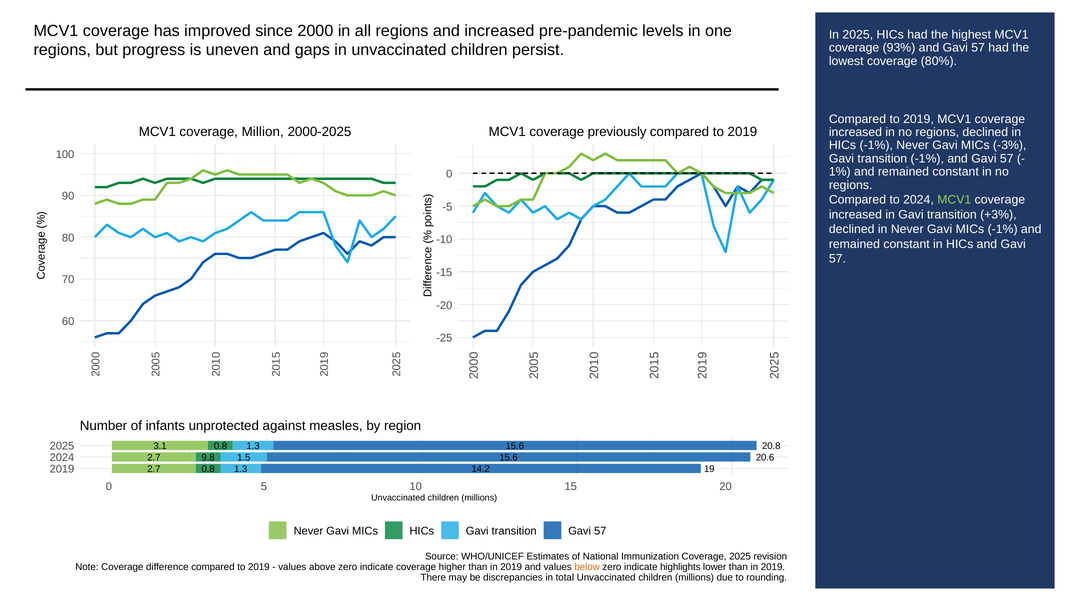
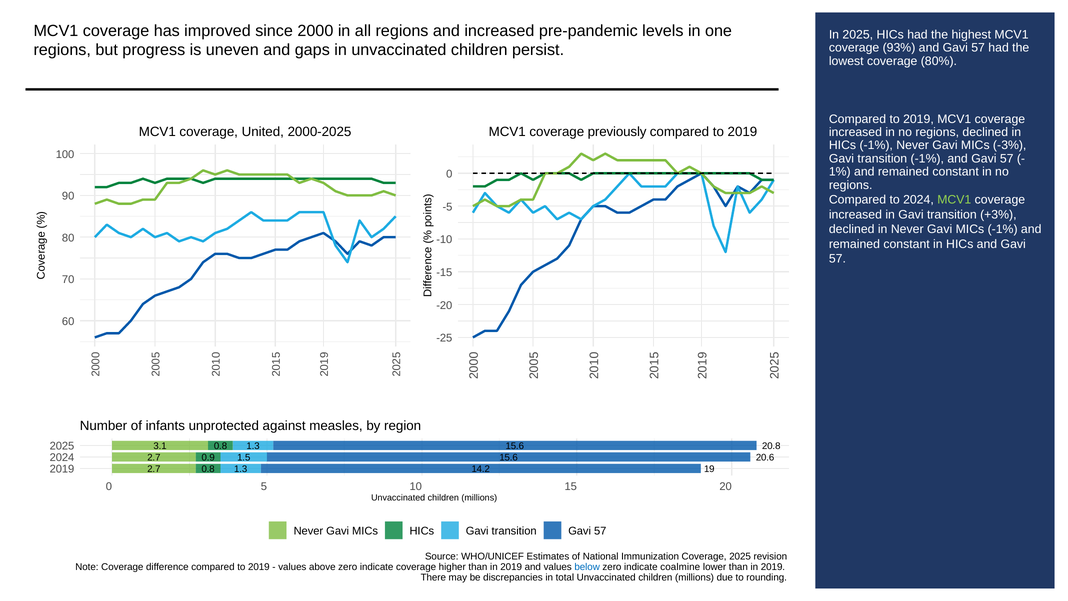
Million: Million -> United
9.8: 9.8 -> 0.9
below colour: orange -> blue
highlights: highlights -> coalmine
